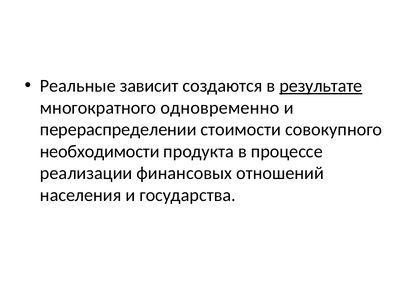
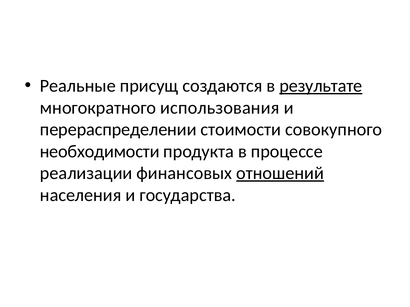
зависит: зависит -> присущ
одновременно: одновременно -> использования
отношений underline: none -> present
